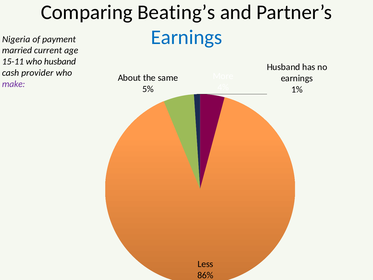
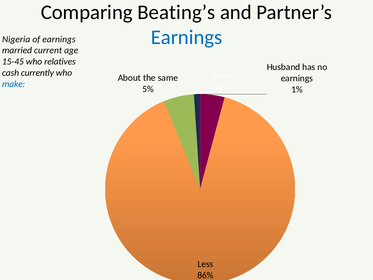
of payment: payment -> earnings
15-11: 15-11 -> 15-45
who husband: husband -> relatives
provider: provider -> currently
make colour: purple -> blue
